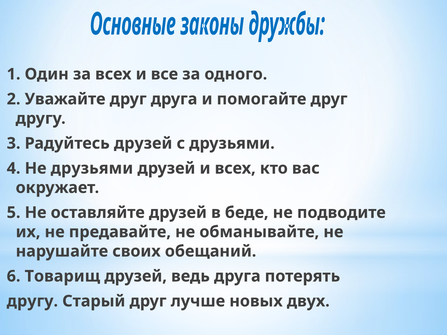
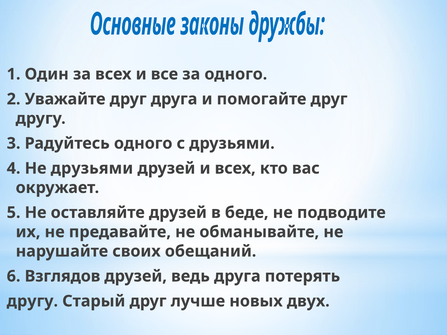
Радуйтесь друзей: друзей -> одного
Товарищ: Товарищ -> Взглядов
